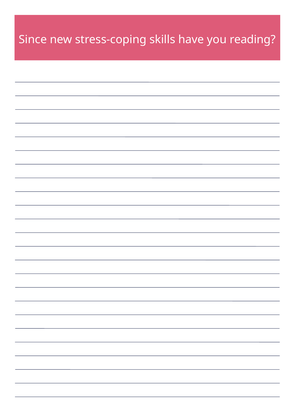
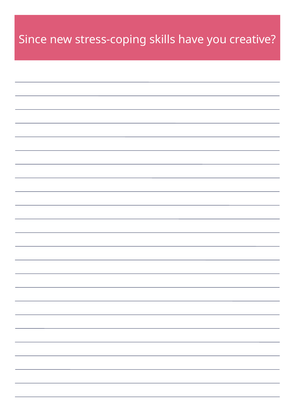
reading: reading -> creative
